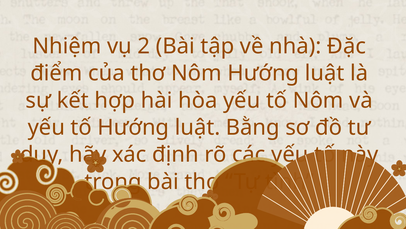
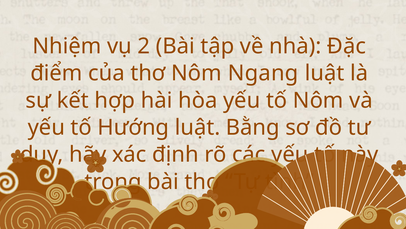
Nôm Hướng: Hướng -> Ngang
